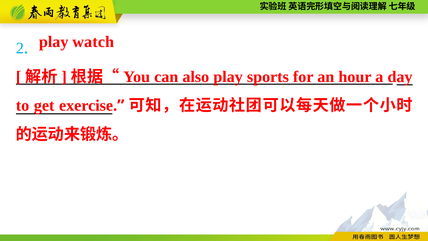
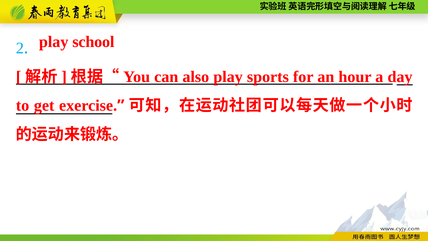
watch: watch -> school
